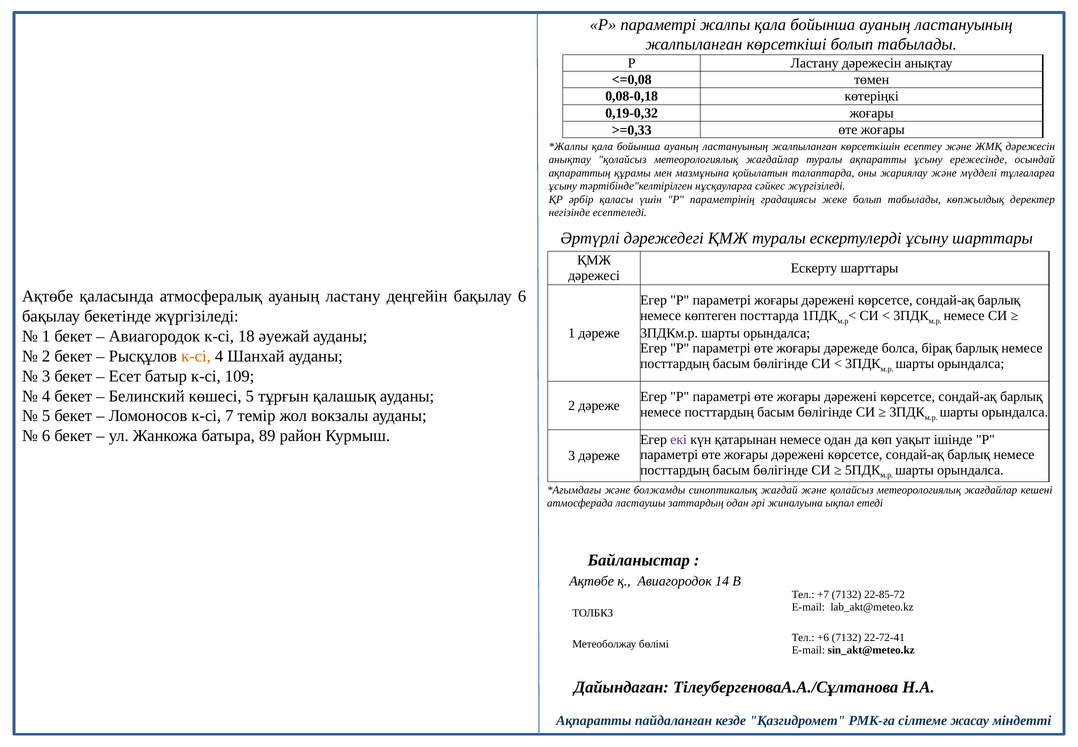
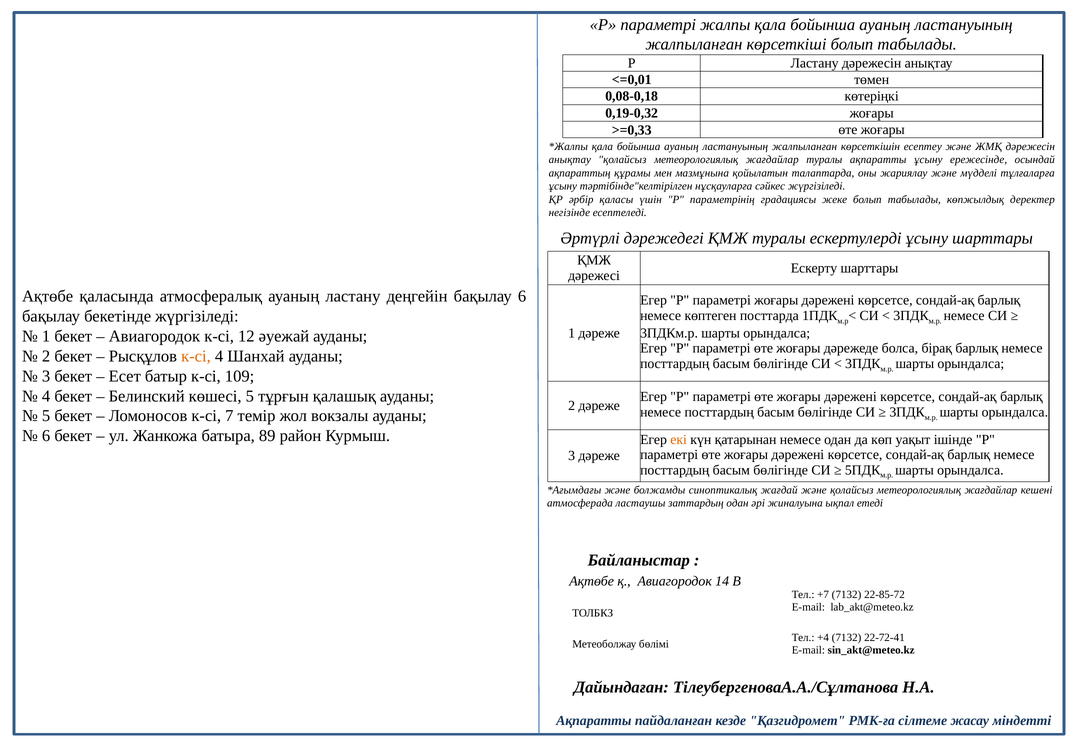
<=0,08: <=0,08 -> <=0,01
18: 18 -> 12
екі colour: purple -> orange
+6: +6 -> +4
